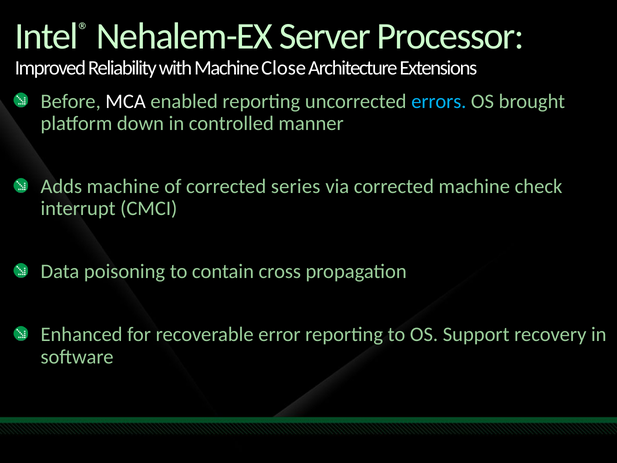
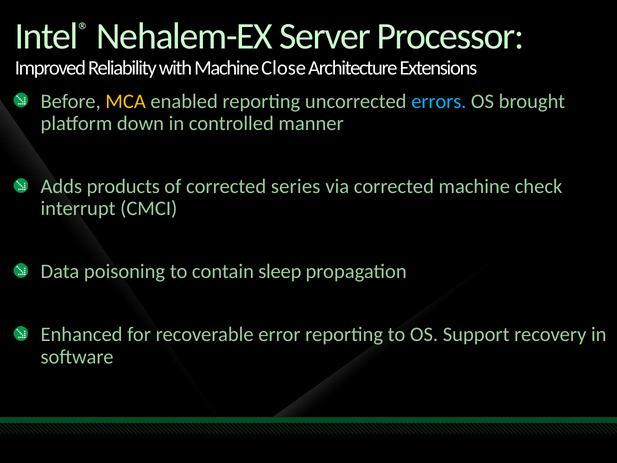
MCA colour: white -> yellow
Adds machine: machine -> products
cross: cross -> sleep
